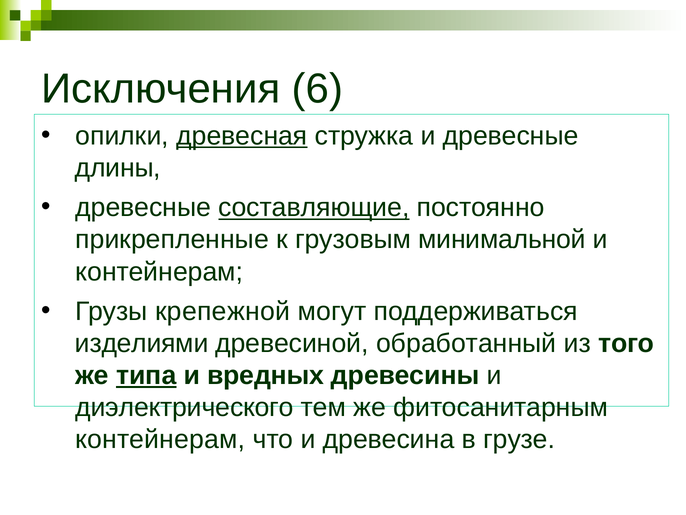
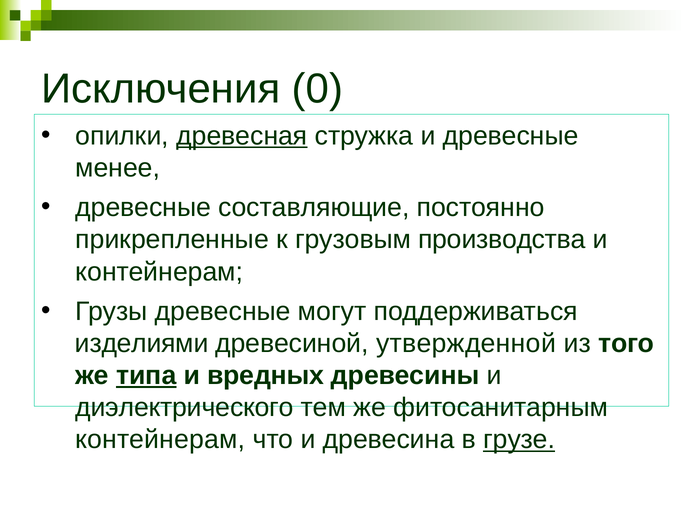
6: 6 -> 0
длины: длины -> менее
составляющие underline: present -> none
минимальной: минимальной -> производства
Грузы крепежной: крепежной -> древесные
обработанный: обработанный -> утвержденной
грузе underline: none -> present
